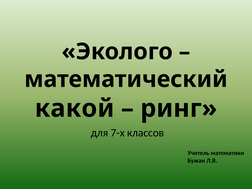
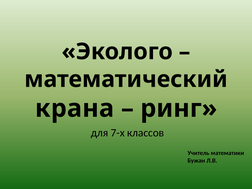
какой: какой -> крана
